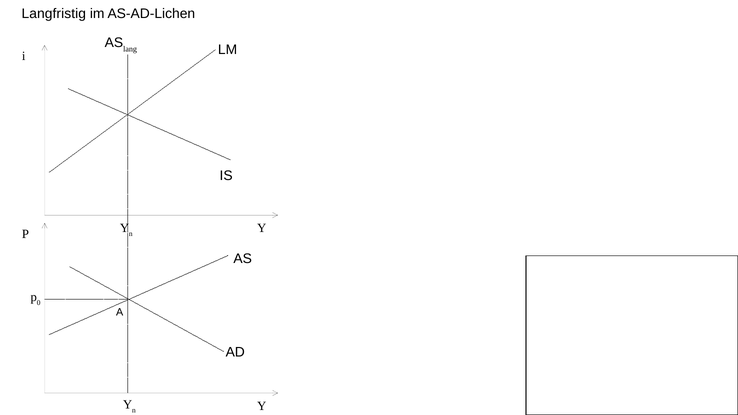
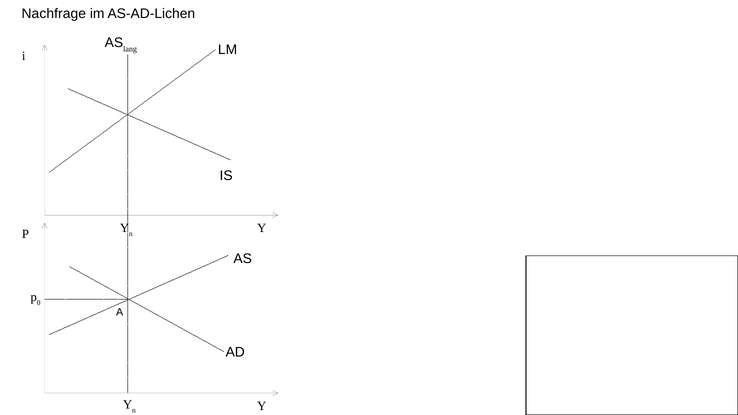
Langfristig: Langfristig -> Nachfrage
